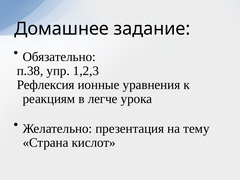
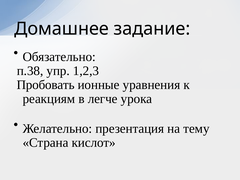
Рефлексия: Рефлексия -> Пробовать
